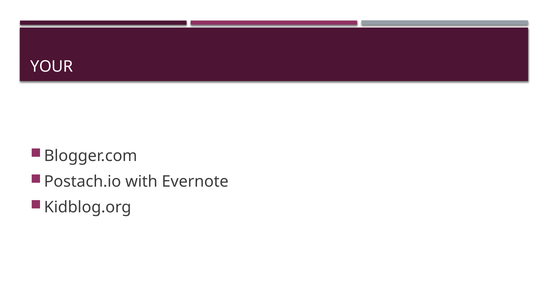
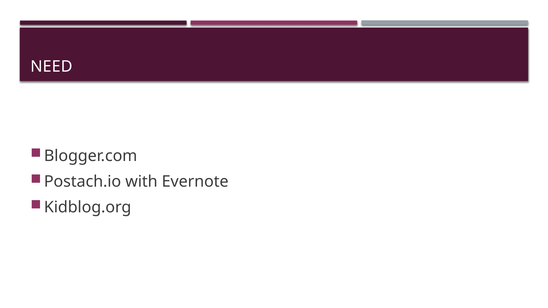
YOUR: YOUR -> NEED
